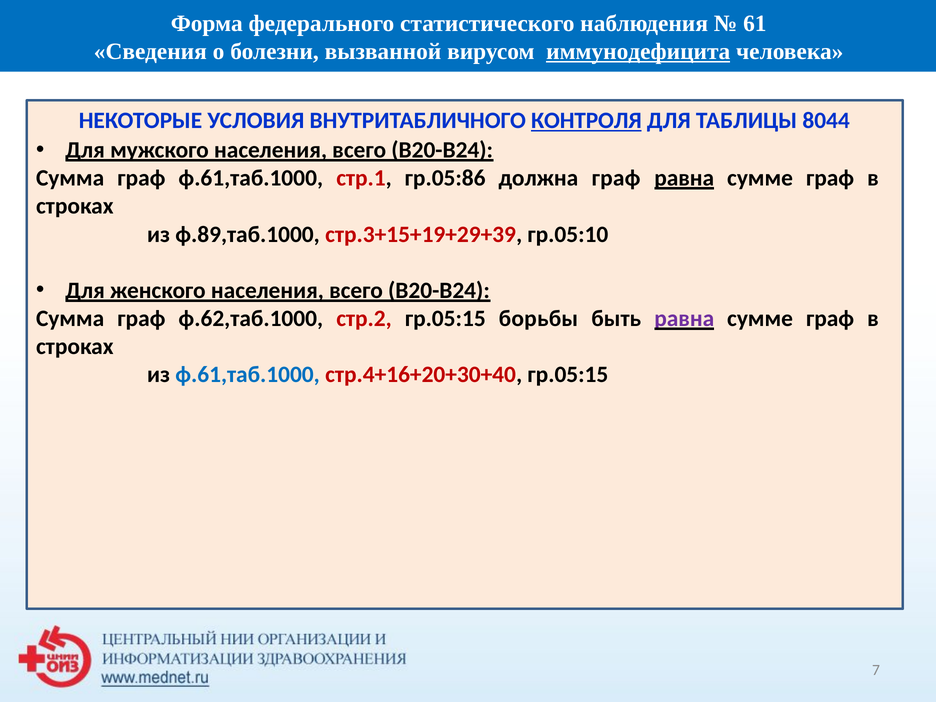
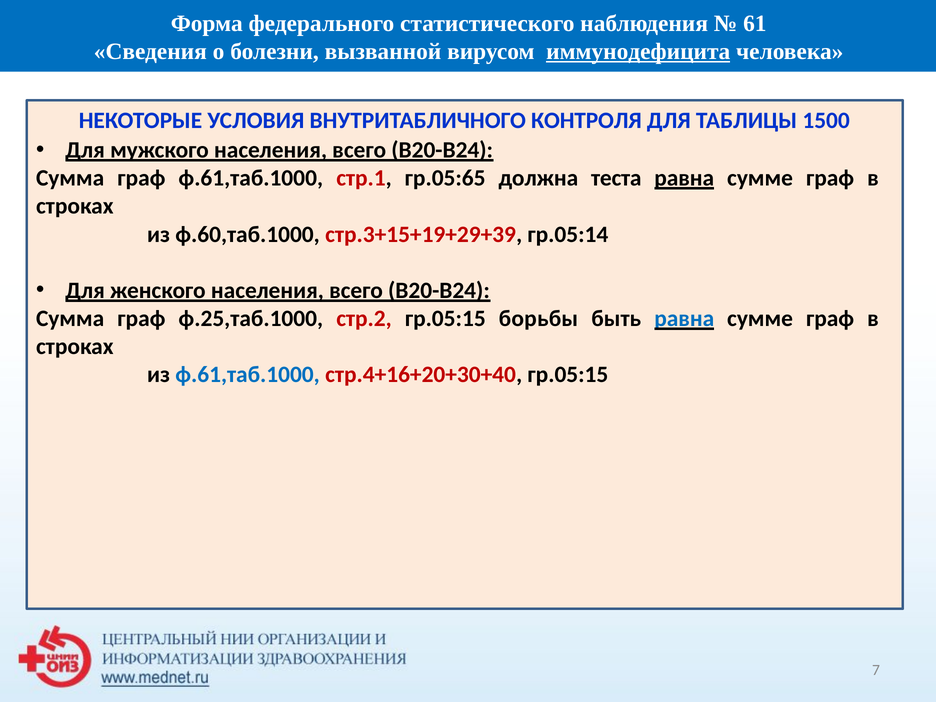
КОНТРОЛЯ underline: present -> none
8044: 8044 -> 1500
гр.05:86: гр.05:86 -> гр.05:65
должна граф: граф -> теста
ф.89,таб.1000: ф.89,таб.1000 -> ф.60,таб.1000
гр.05:10: гр.05:10 -> гр.05:14
ф.62,таб.1000: ф.62,таб.1000 -> ф.25,таб.1000
равна at (684, 319) colour: purple -> blue
